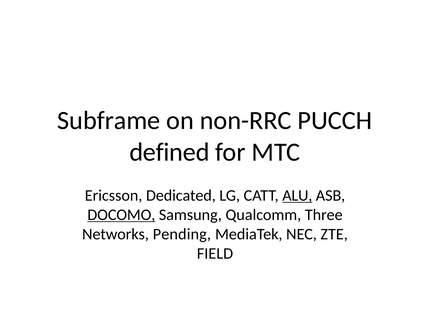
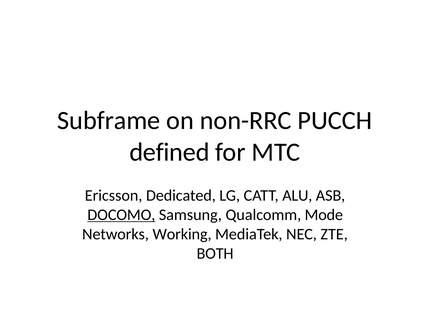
ALU underline: present -> none
Three: Three -> Mode
Pending: Pending -> Working
FIELD: FIELD -> BOTH
